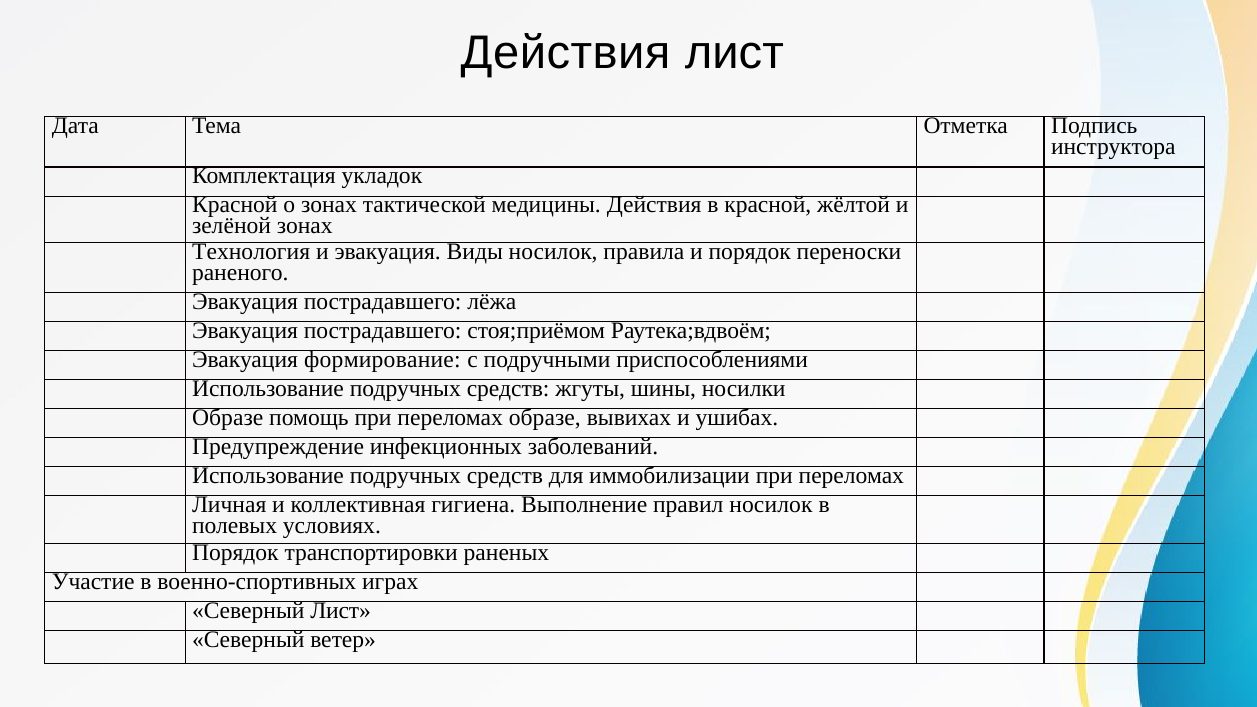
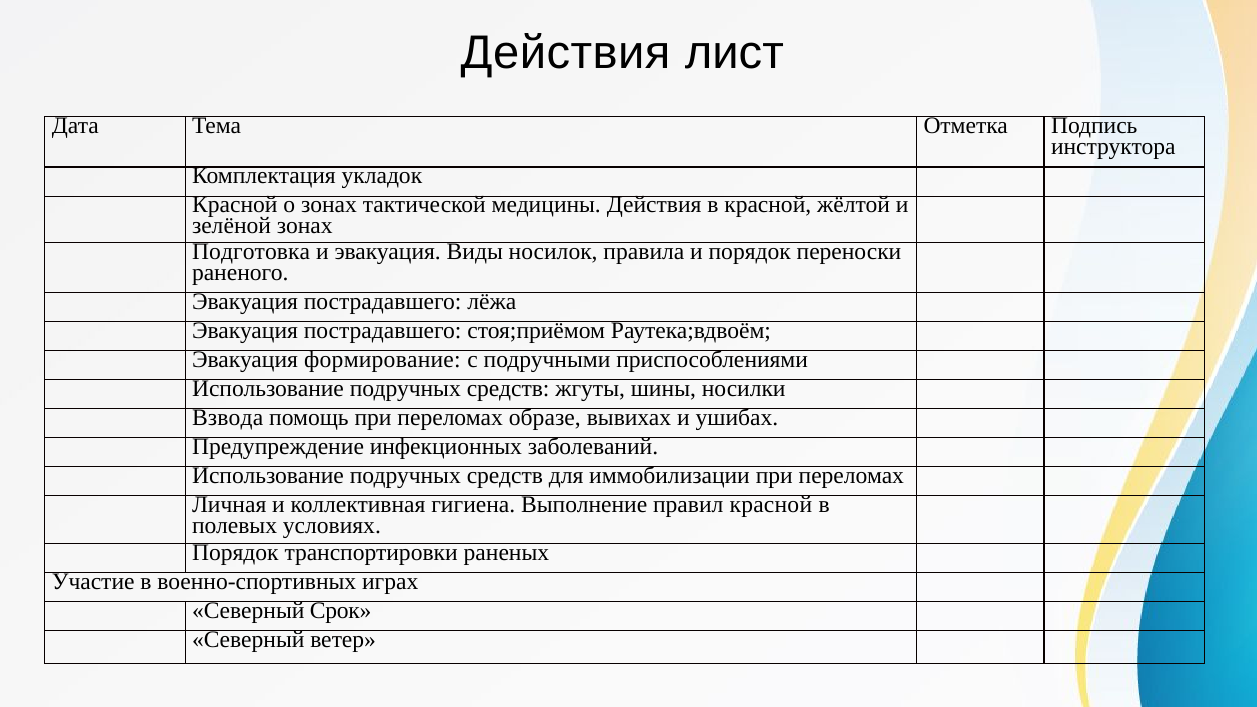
Технология: Технология -> Подготовка
Образе at (228, 418): Образе -> Взвода
правил носилок: носилок -> красной
Северный Лист: Лист -> Срок
